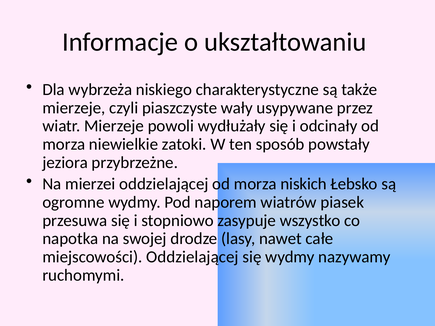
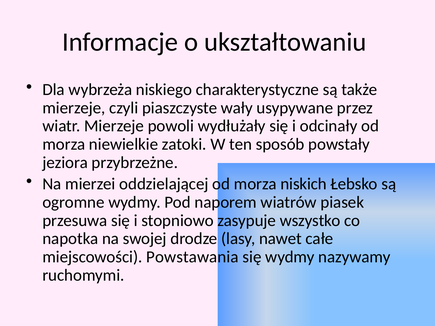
miejscowości Oddzielającej: Oddzielającej -> Powstawania
